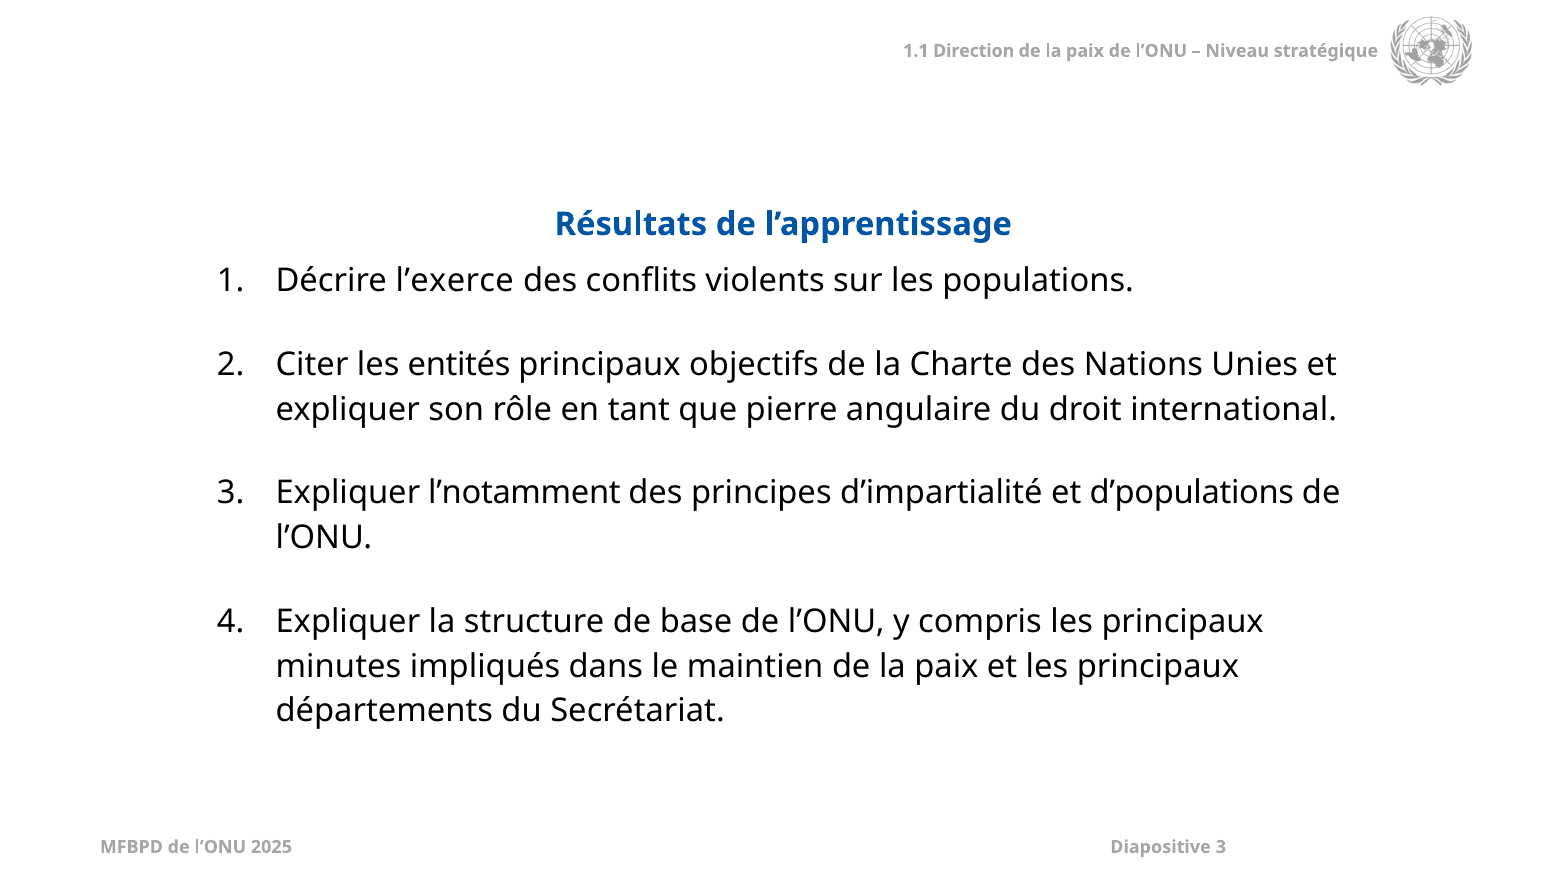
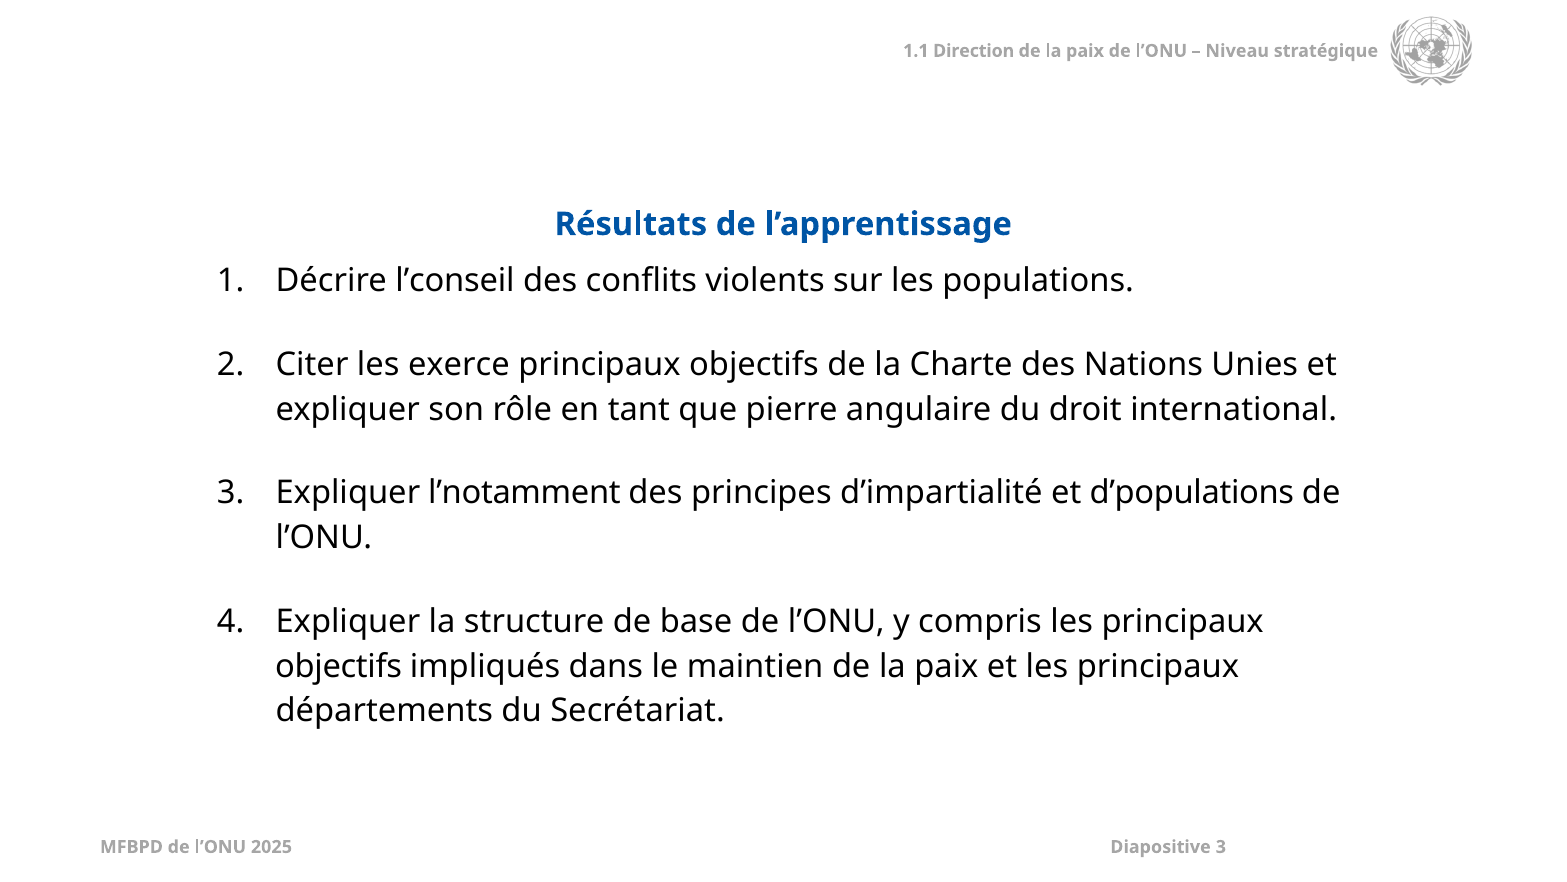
l’exerce: l’exerce -> l’conseil
entités: entités -> exerce
minutes at (338, 666): minutes -> objectifs
